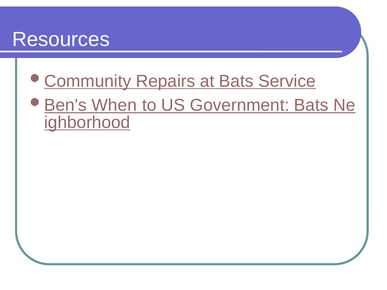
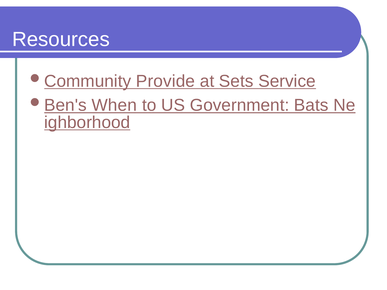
Repairs: Repairs -> Provide
at Bats: Bats -> Sets
